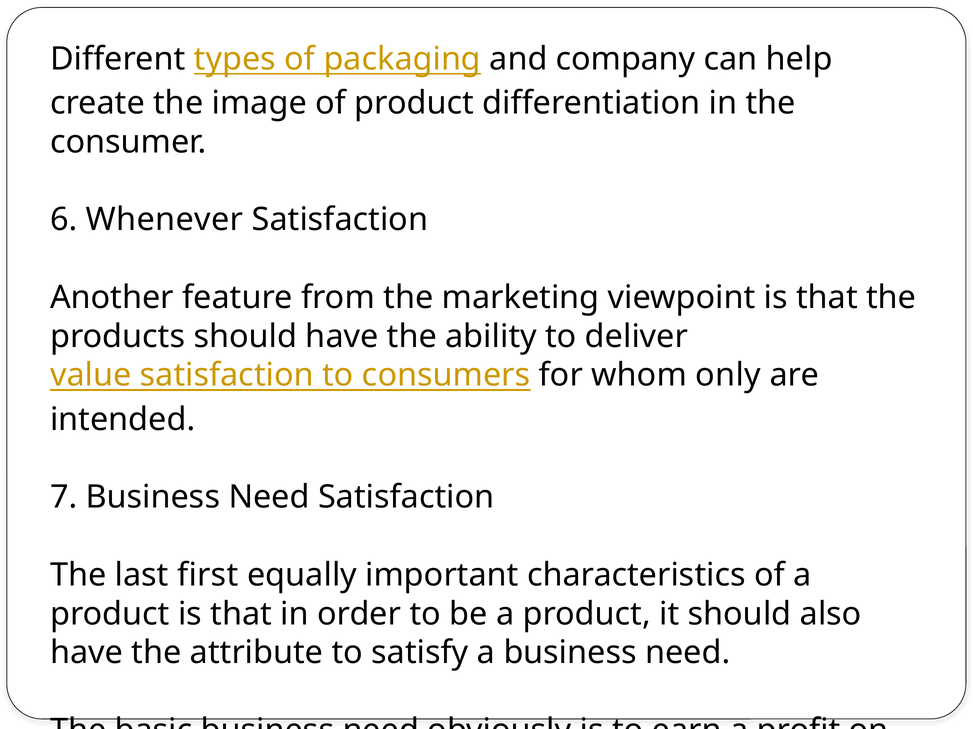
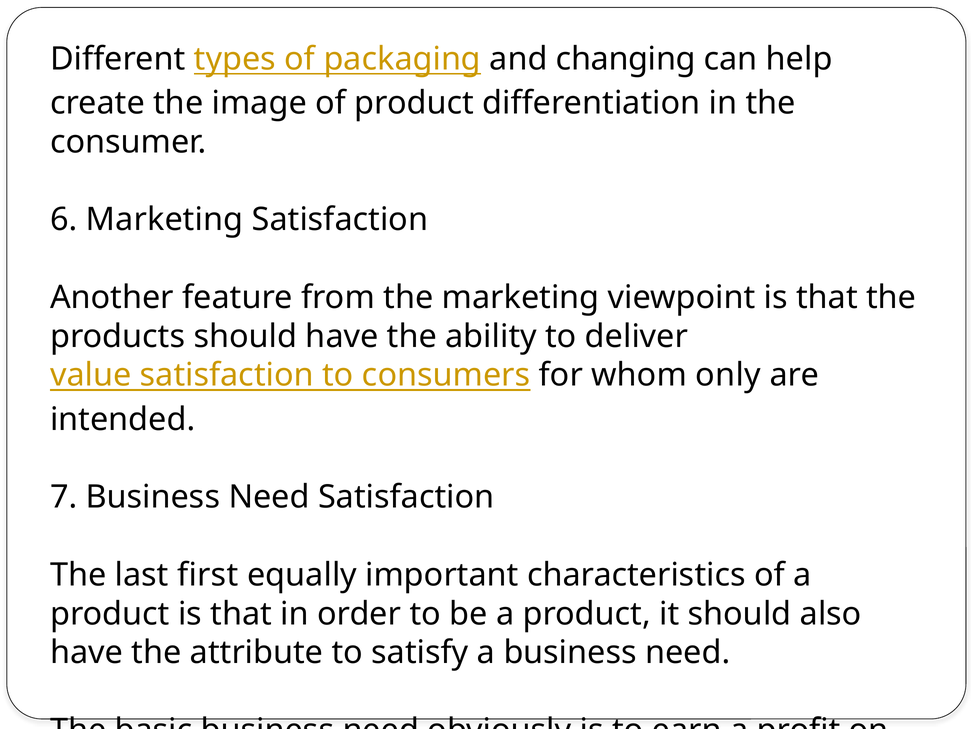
company: company -> changing
6 Whenever: Whenever -> Marketing
